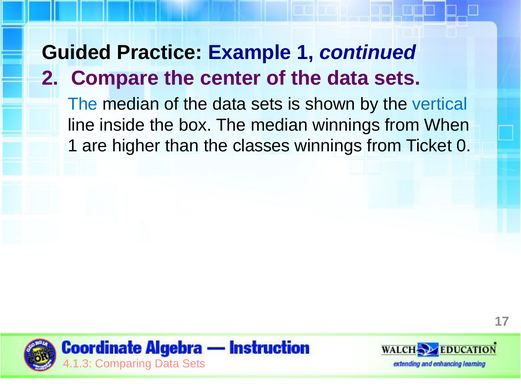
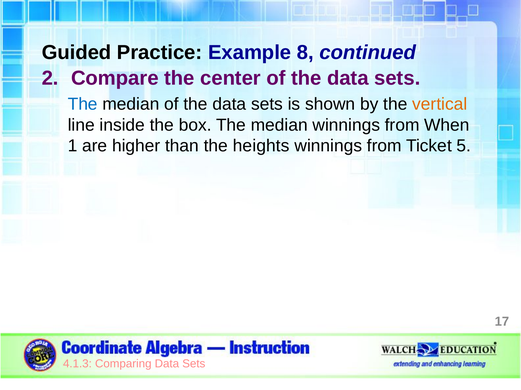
Example 1: 1 -> 8
vertical colour: blue -> orange
classes: classes -> heights
0: 0 -> 5
